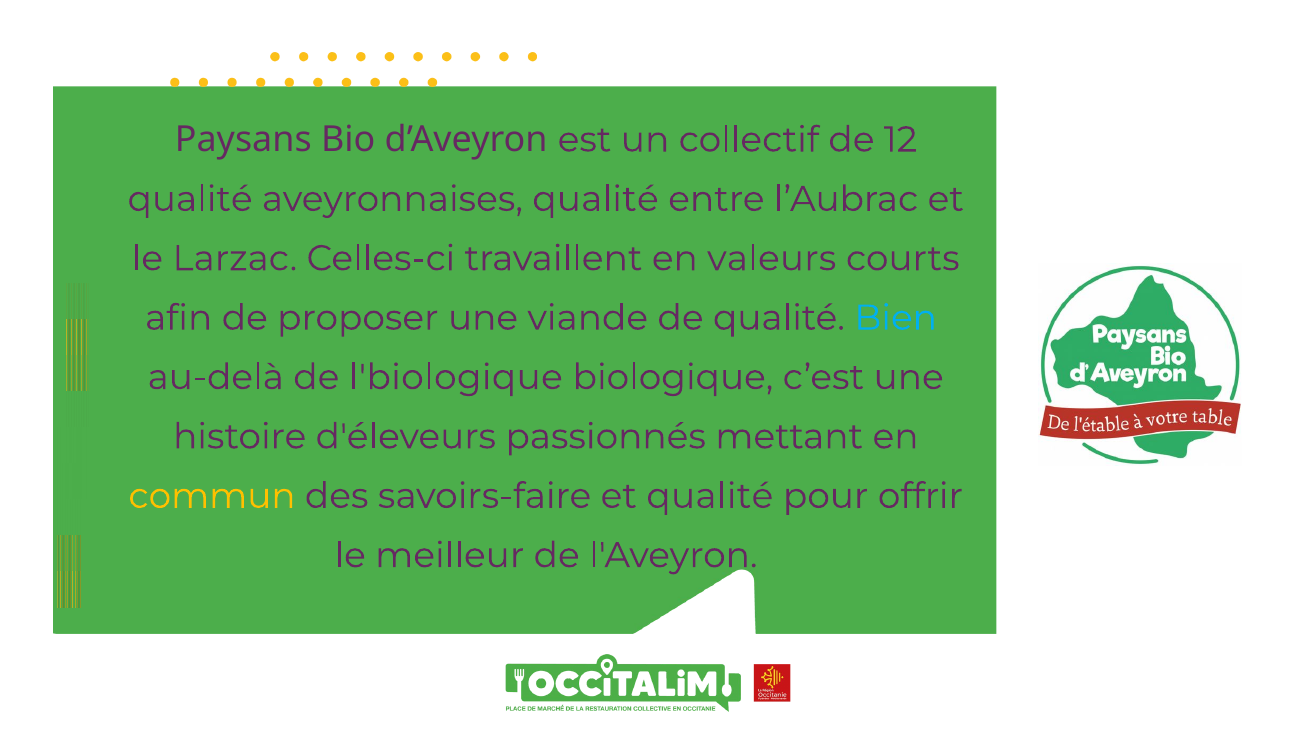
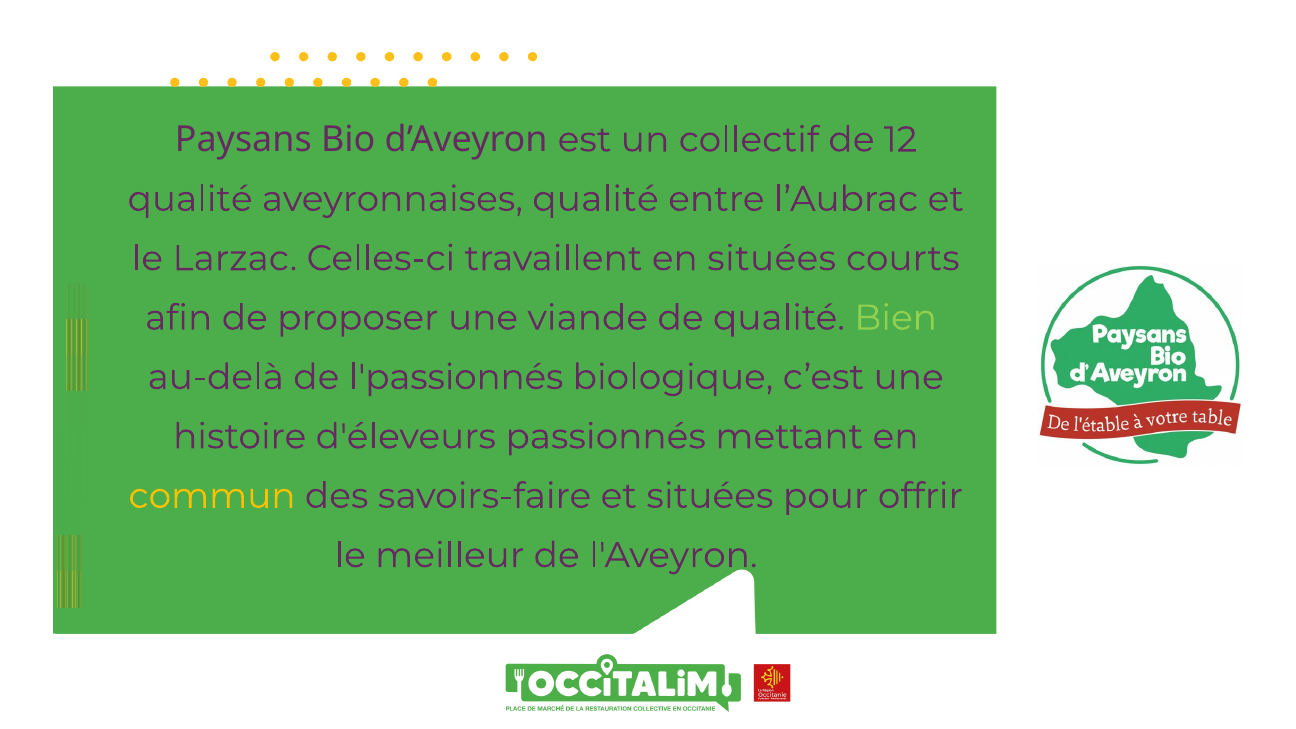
en valeurs: valeurs -> situées
Bien colour: light blue -> light green
l'biologique: l'biologique -> l'passionnés
et qualité: qualité -> situées
